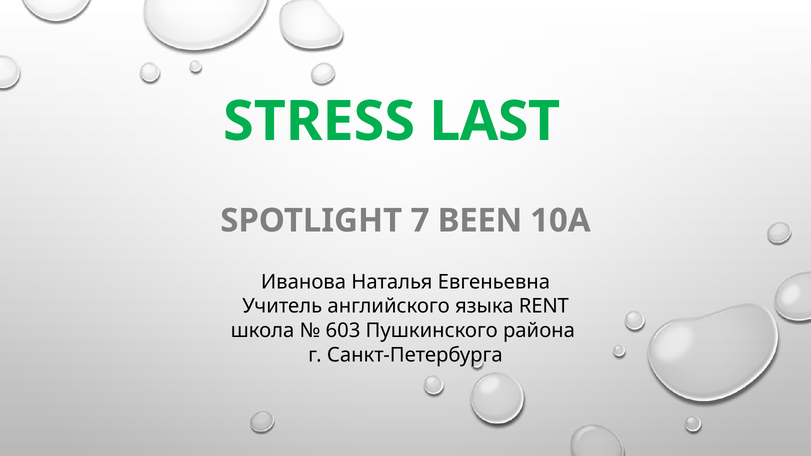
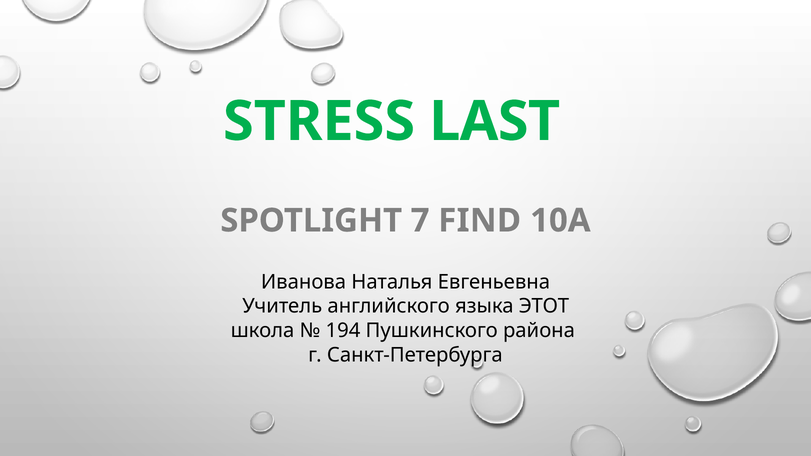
BEEN: BEEN -> FIND
RENT: RENT -> ЭТОТ
603: 603 -> 194
